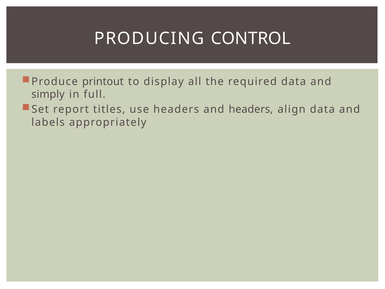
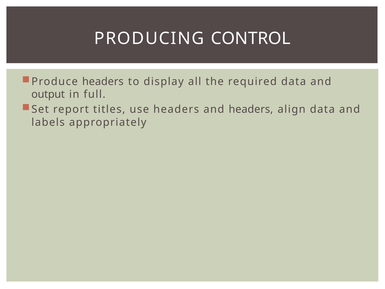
Produce printout: printout -> headers
simply: simply -> output
